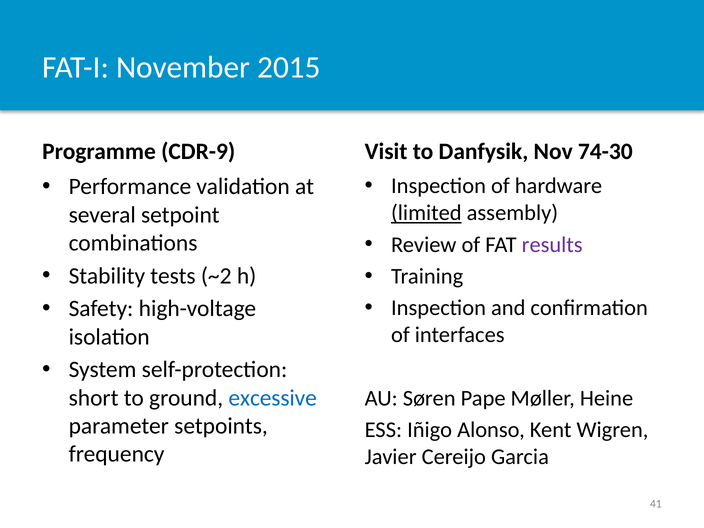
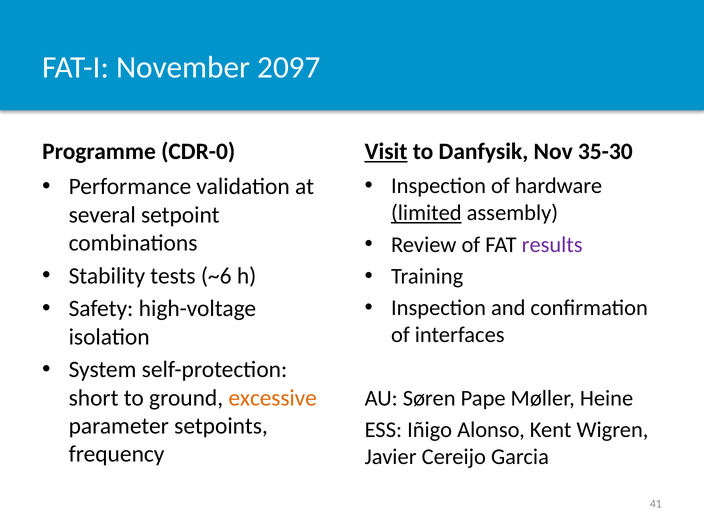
2015: 2015 -> 2097
CDR-9: CDR-9 -> CDR-0
Visit underline: none -> present
74-30: 74-30 -> 35-30
~2: ~2 -> ~6
excessive colour: blue -> orange
